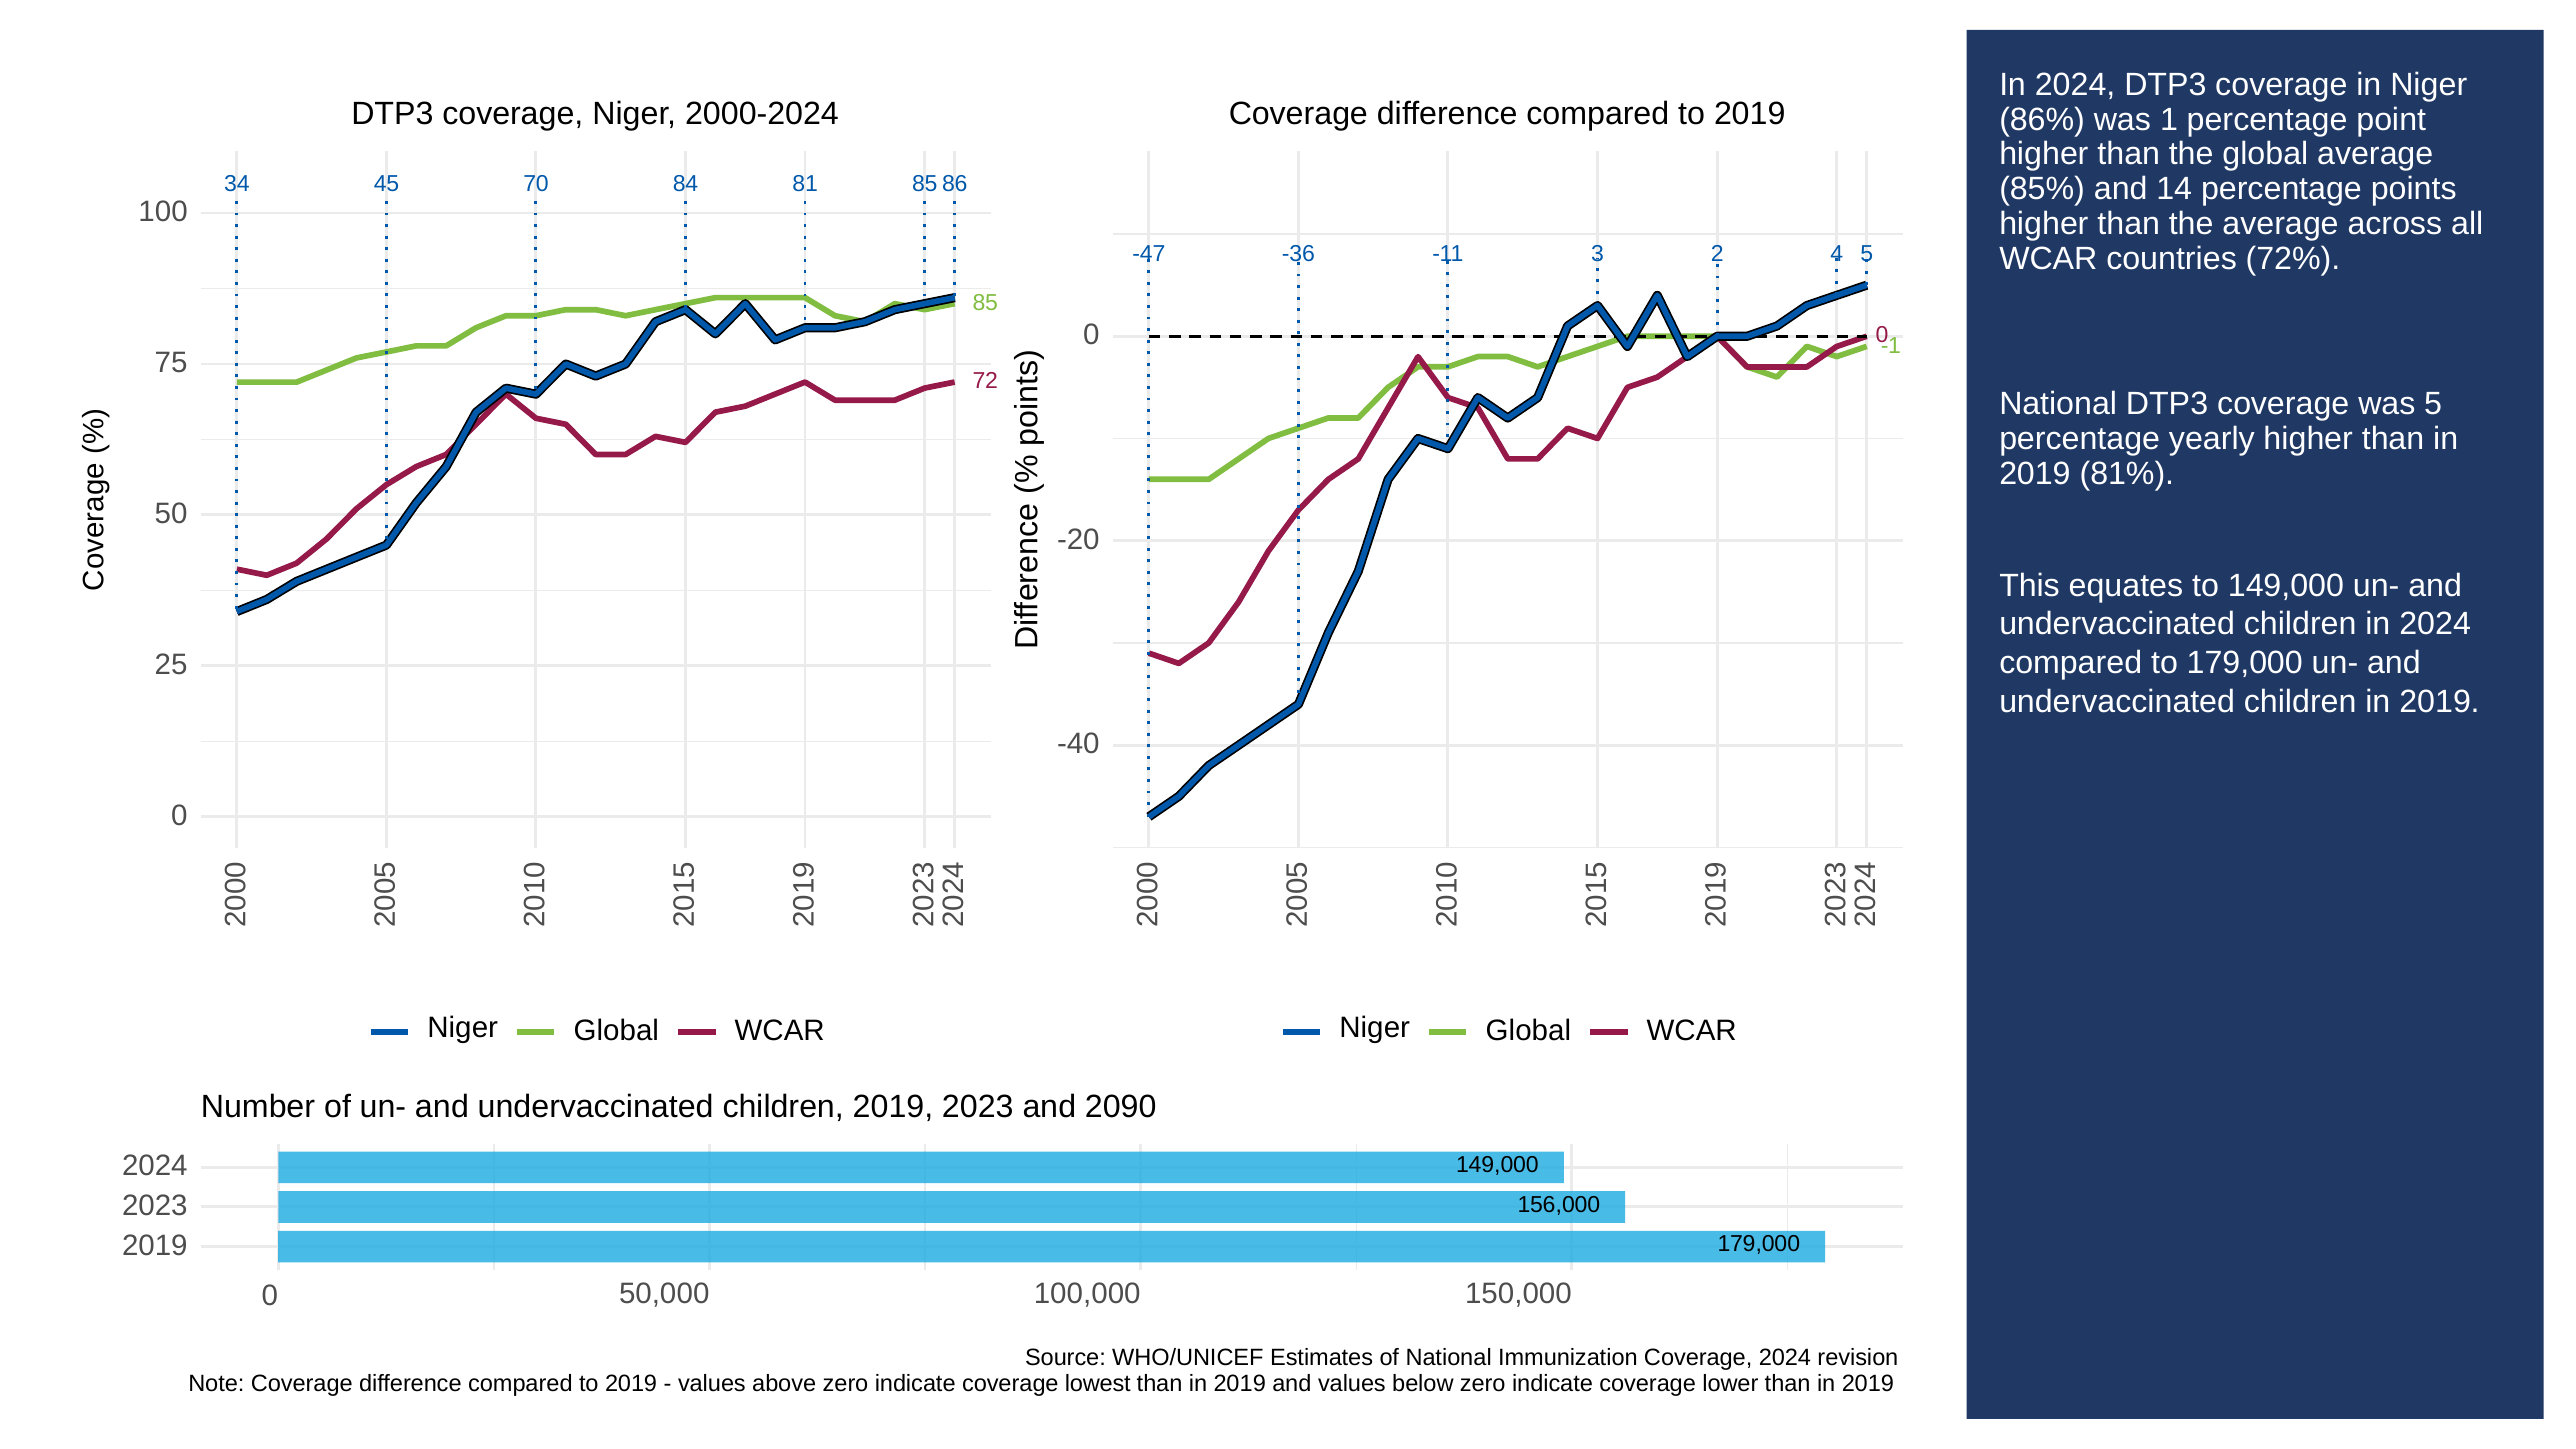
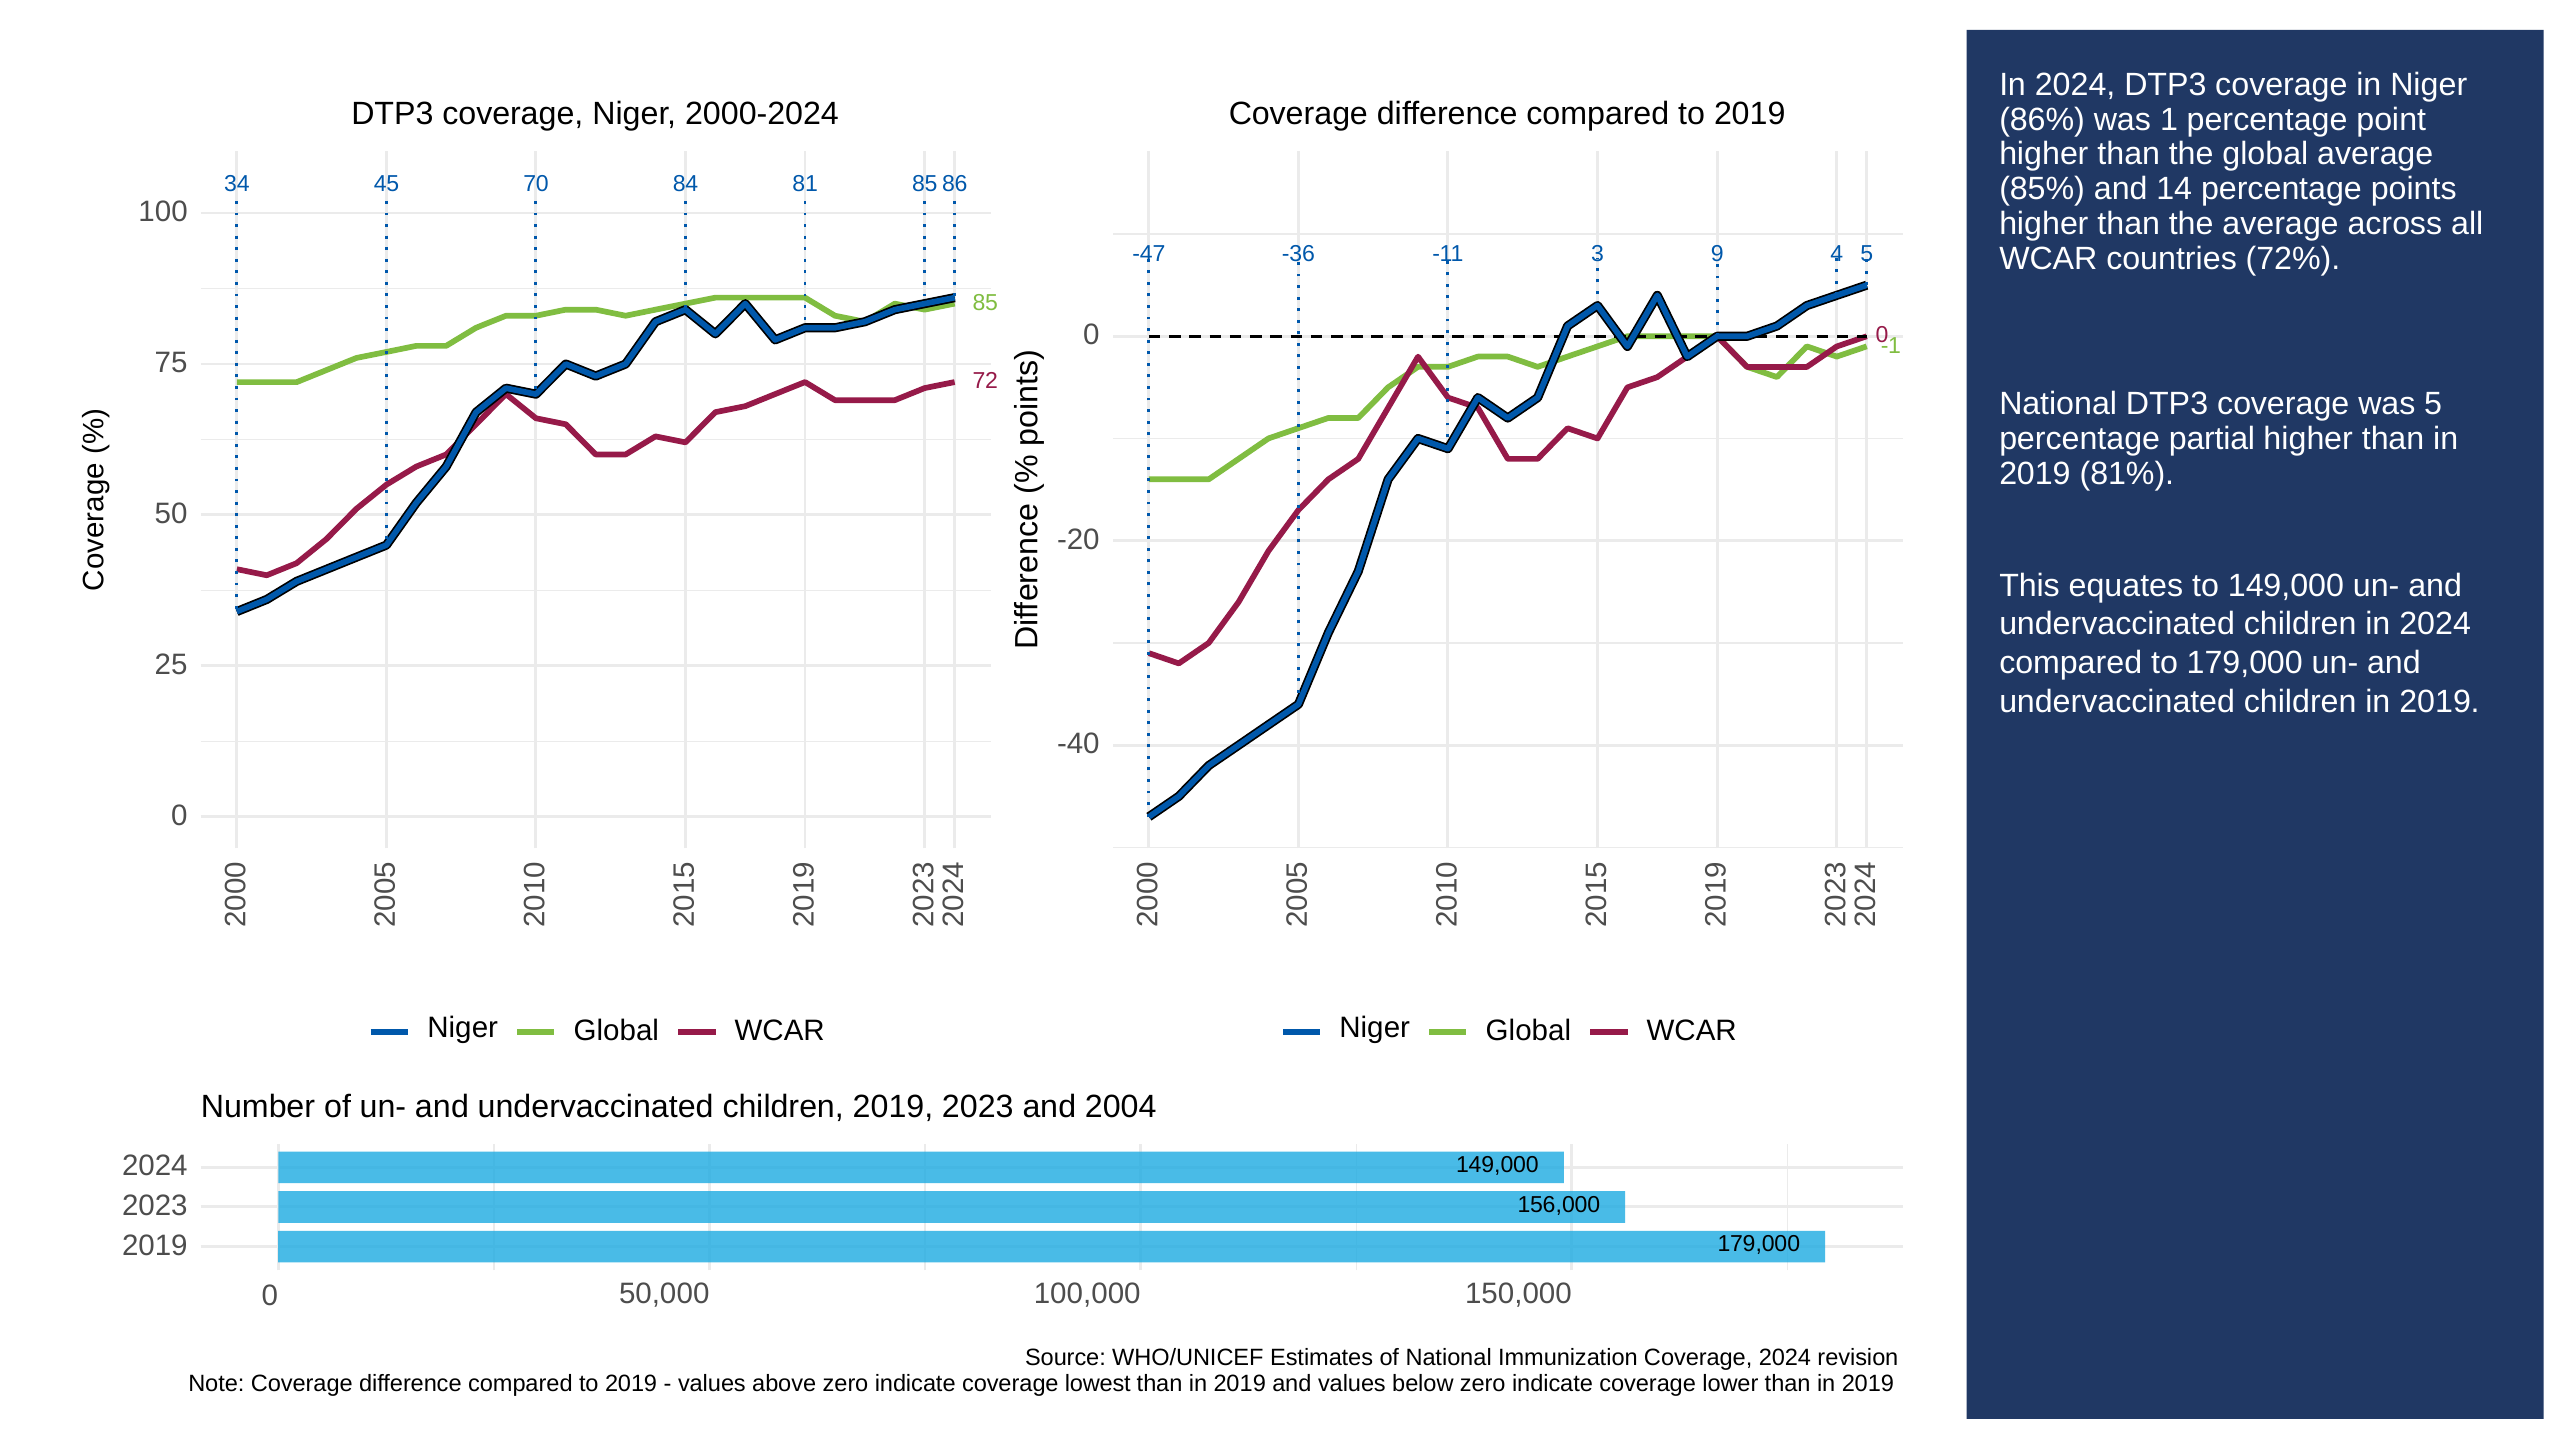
-11 3 2: 2 -> 9
yearly: yearly -> partial
2090: 2090 -> 2004
